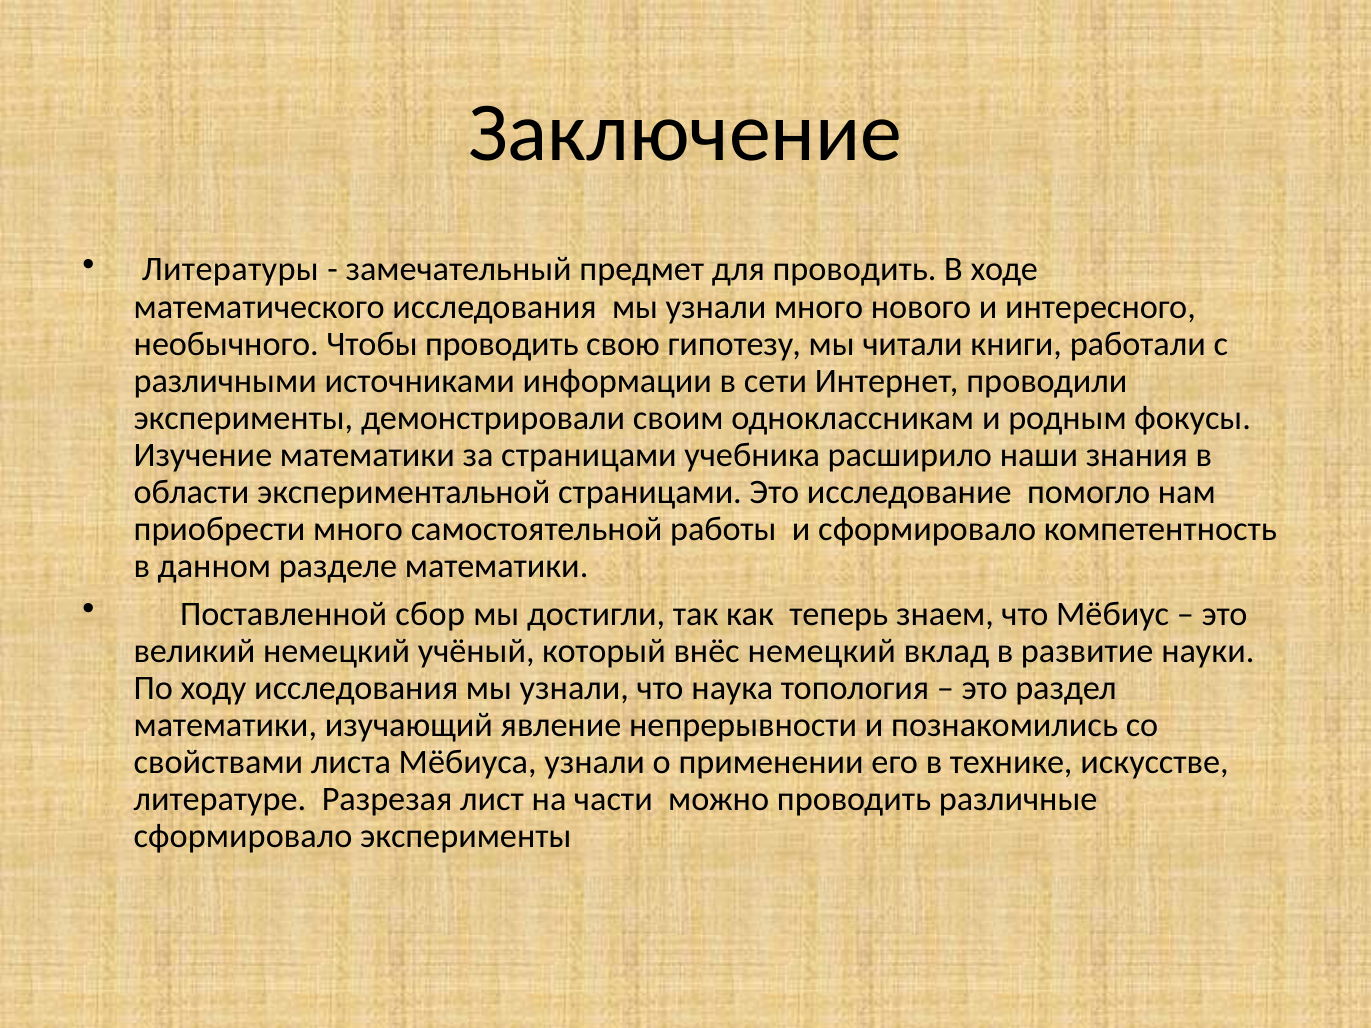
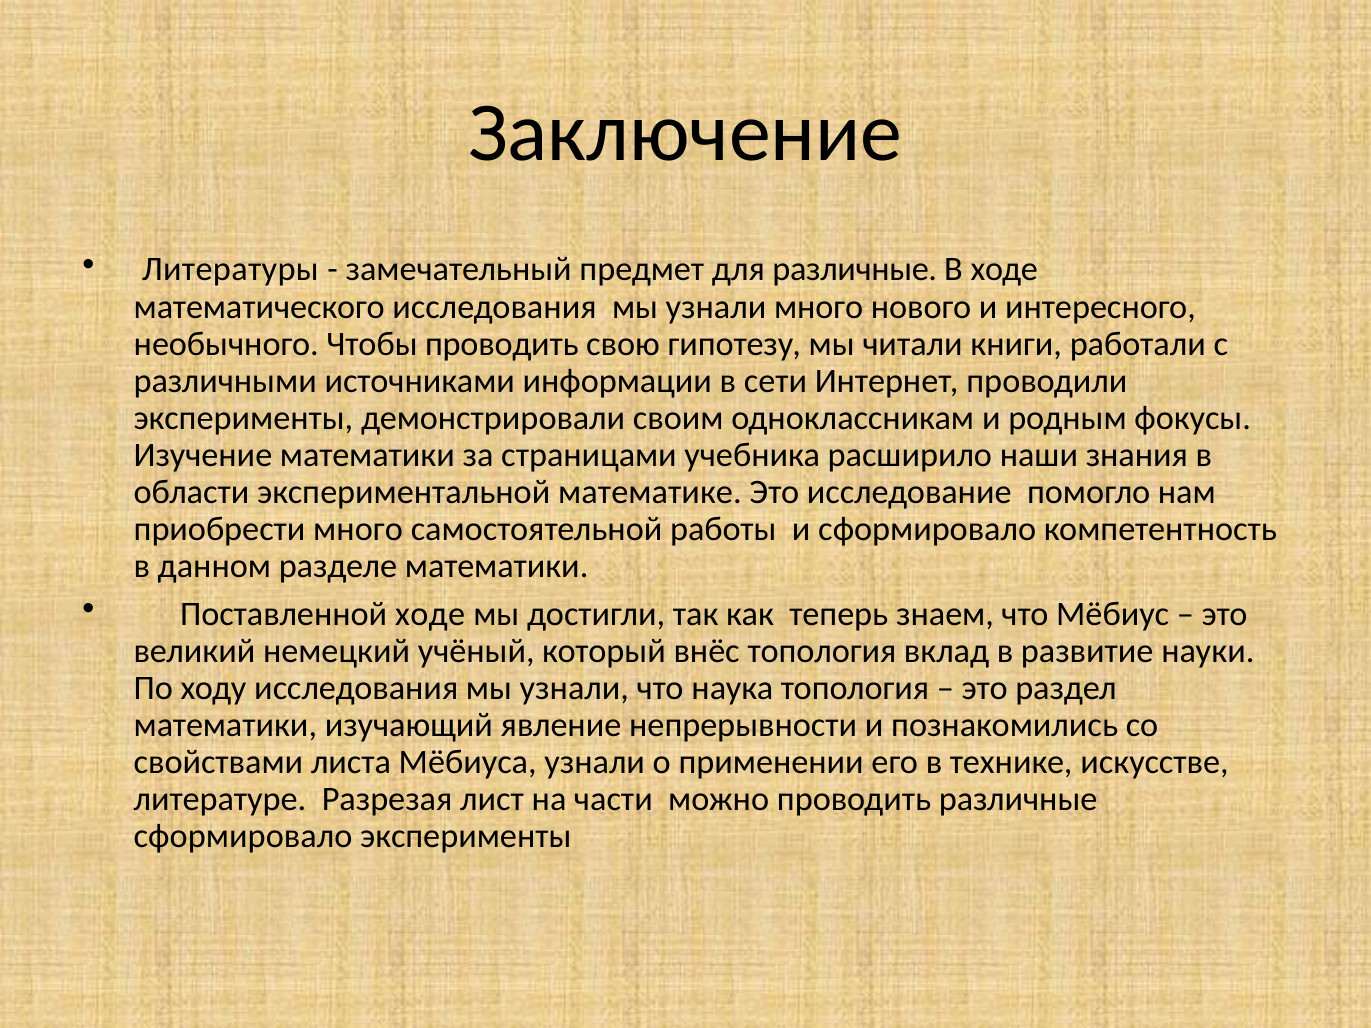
для проводить: проводить -> различные
экспериментальной страницами: страницами -> математике
Поставленной сбор: сбор -> ходе
внёс немецкий: немецкий -> топология
